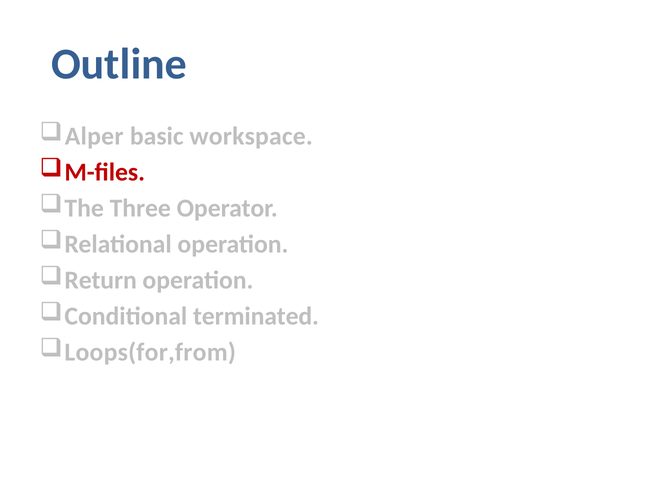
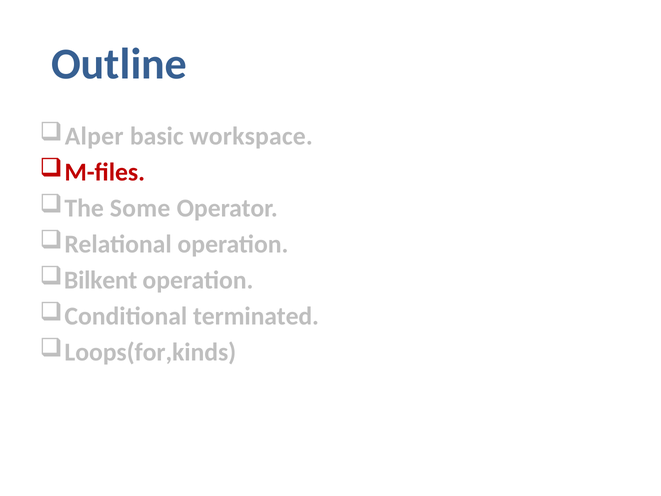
Three: Three -> Some
Return: Return -> Bilkent
Loops(for,from: Loops(for,from -> Loops(for,kinds
